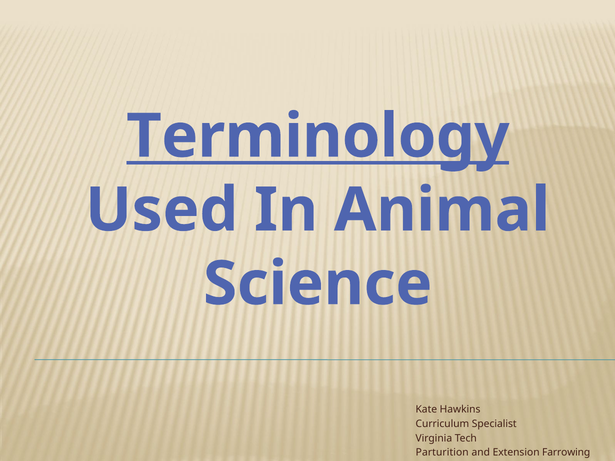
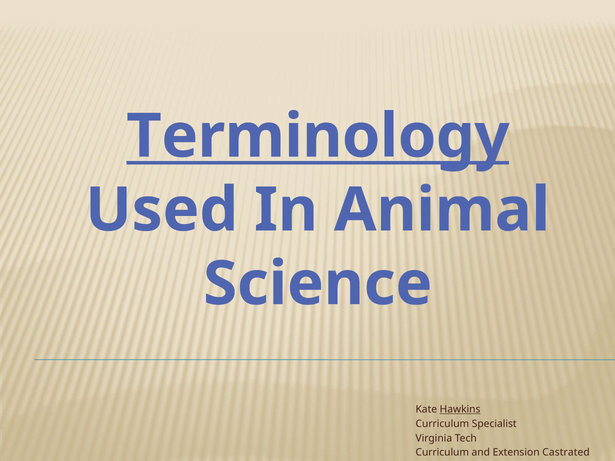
Hawkins underline: none -> present
Parturition at (442, 453): Parturition -> Curriculum
Farrowing: Farrowing -> Castrated
